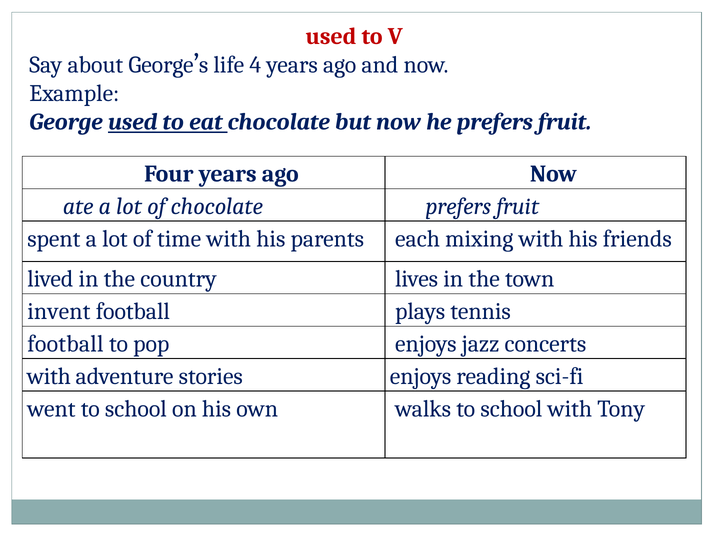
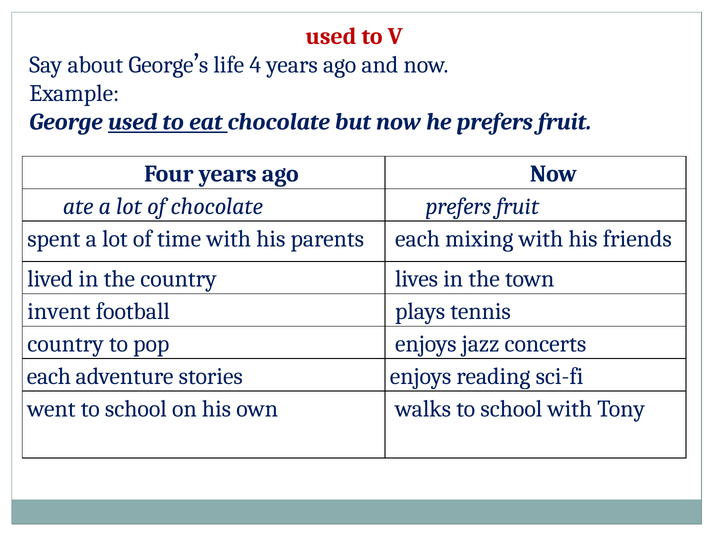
football at (65, 344): football -> country
with at (49, 376): with -> each
